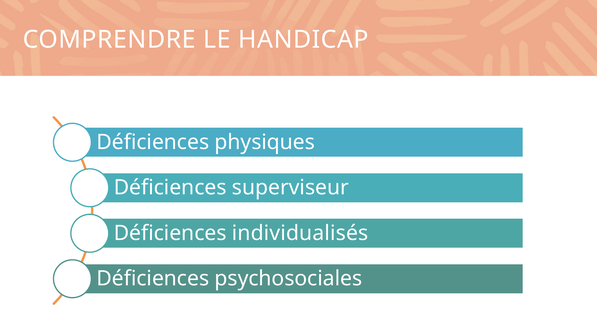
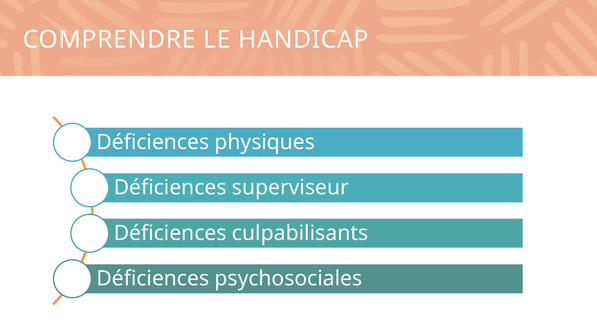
individualisés: individualisés -> culpabilisants
